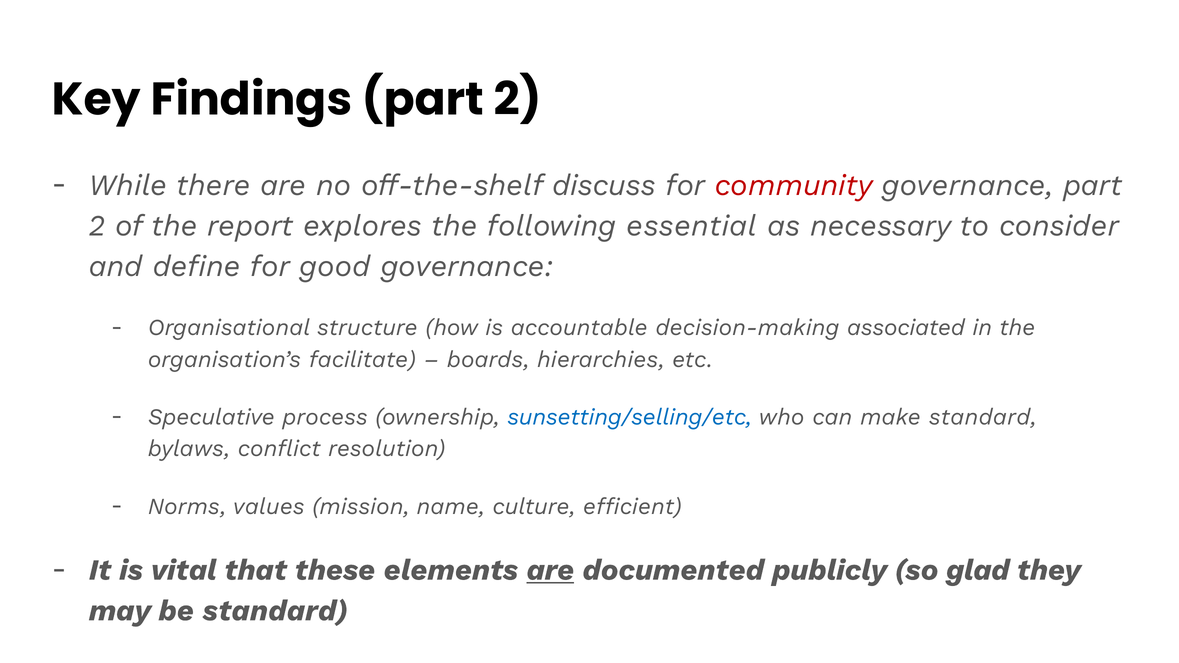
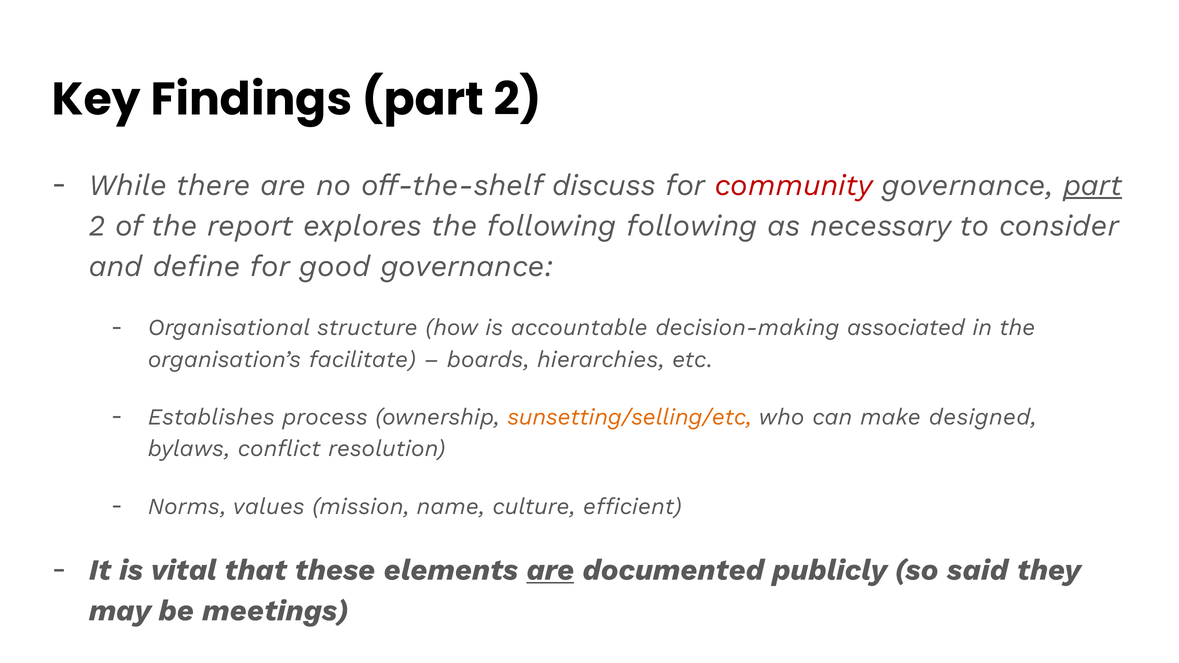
part at (1093, 185) underline: none -> present
following essential: essential -> following
Speculative: Speculative -> Establishes
sunsetting/selling/etc colour: blue -> orange
make standard: standard -> designed
glad: glad -> said
be standard: standard -> meetings
